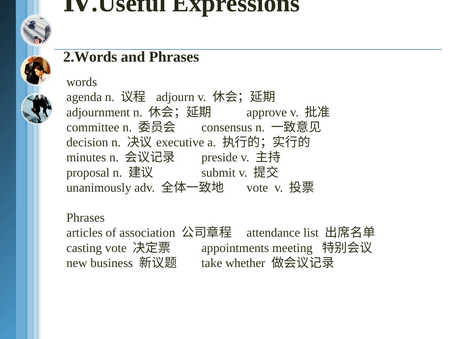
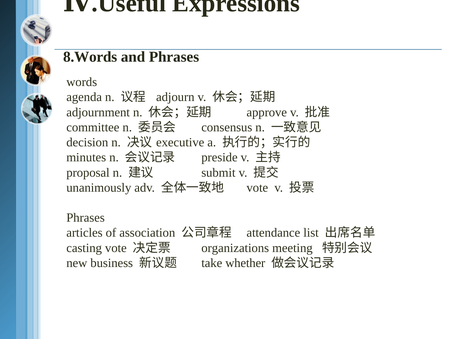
2.Words: 2.Words -> 8.Words
appointments: appointments -> organizations
